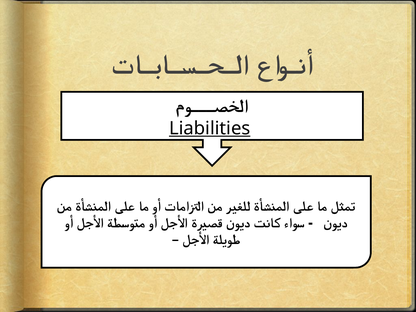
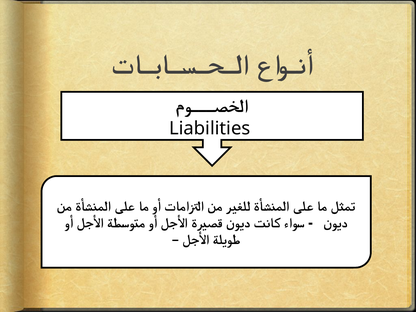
Liabilities underline: present -> none
